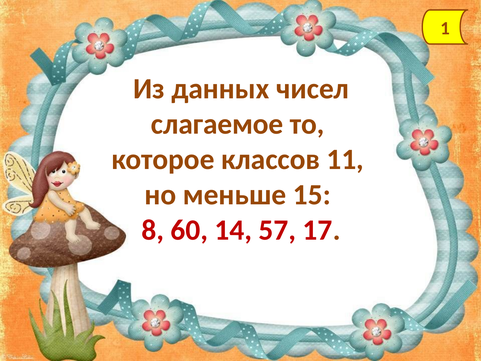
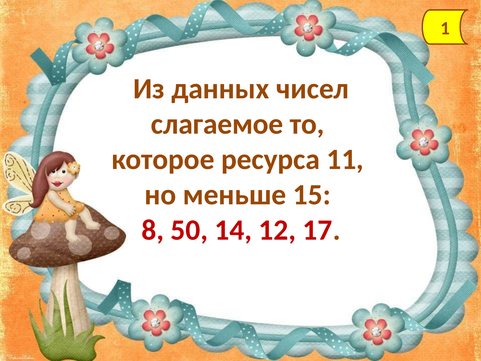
классов: классов -> ресурса
60: 60 -> 50
57: 57 -> 12
